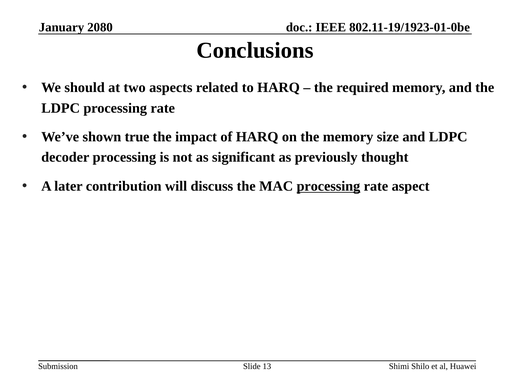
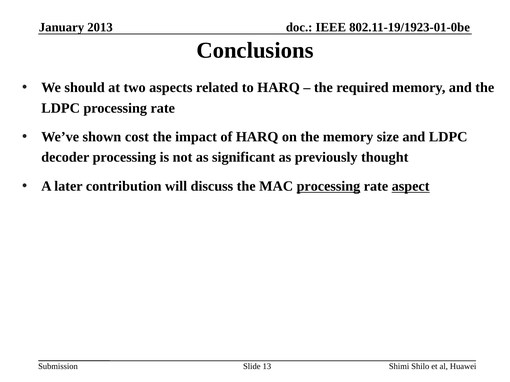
2080: 2080 -> 2013
true: true -> cost
aspect underline: none -> present
